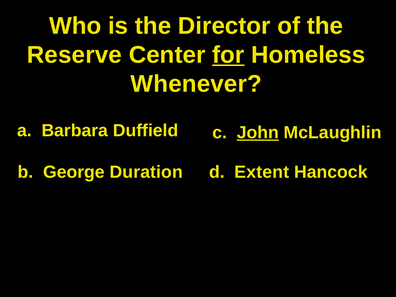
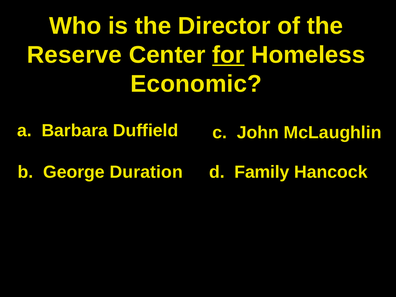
Whenever: Whenever -> Economic
John underline: present -> none
Extent: Extent -> Family
